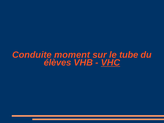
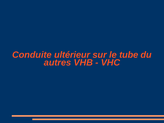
moment: moment -> ultérieur
élèves: élèves -> autres
VHC underline: present -> none
